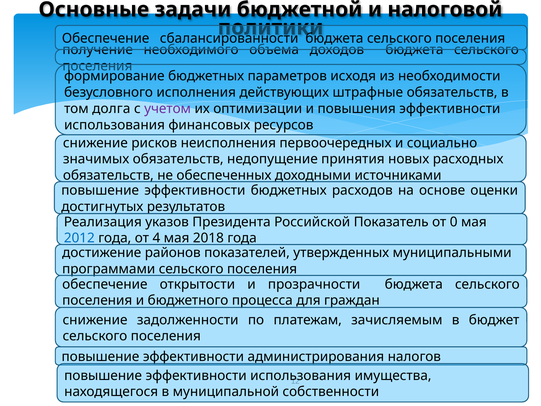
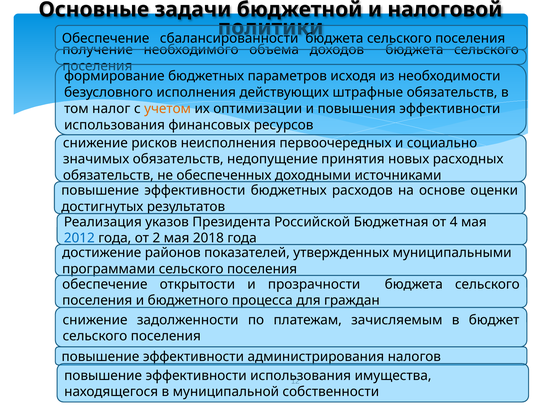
долга: долга -> налог
учетом colour: purple -> orange
Показатель: Показатель -> Бюджетная
0: 0 -> 4
4: 4 -> 2
